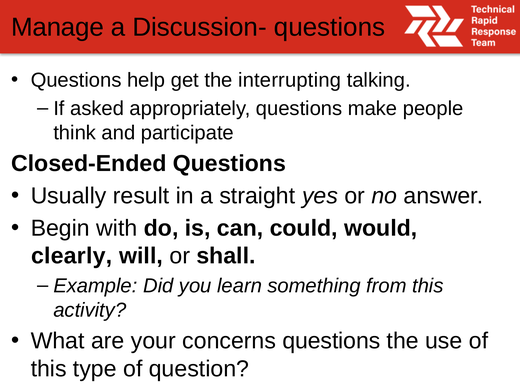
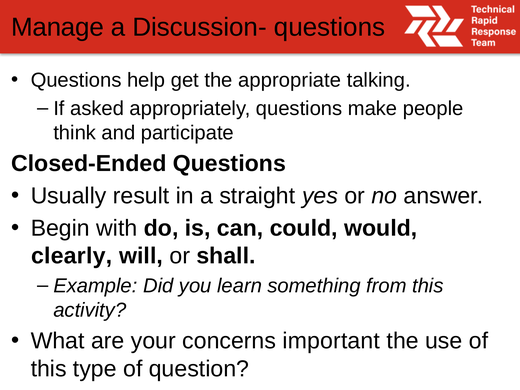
interrupting: interrupting -> appropriate
concerns questions: questions -> important
